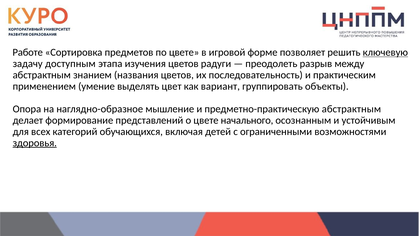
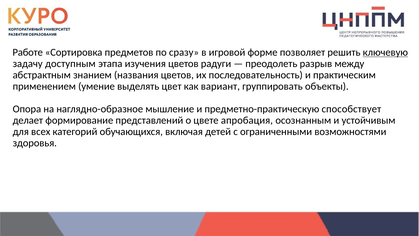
по цвете: цвете -> сразу
предметно-практическую абстрактным: абстрактным -> способствует
начального: начального -> апробация
здоровья underline: present -> none
